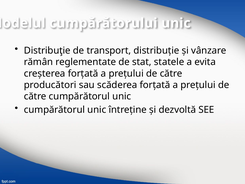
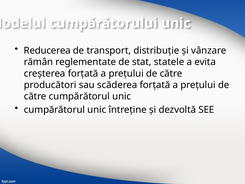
Distribuţie: Distribuţie -> Reducerea
